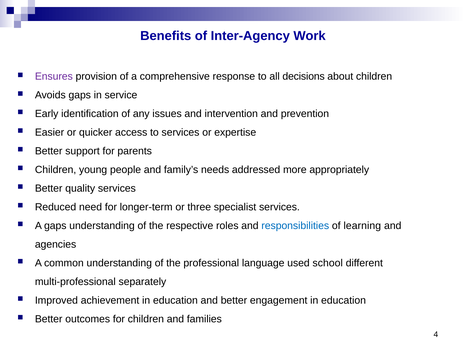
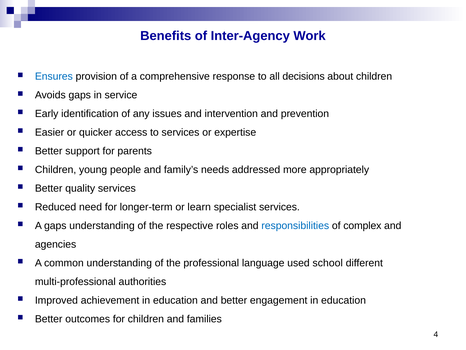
Ensures colour: purple -> blue
three: three -> learn
learning: learning -> complex
separately: separately -> authorities
